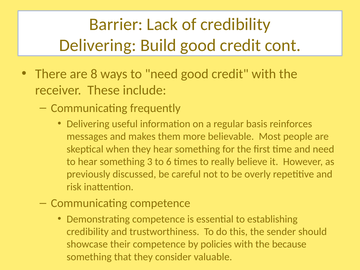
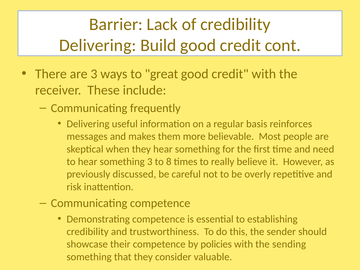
are 8: 8 -> 3
to need: need -> great
6: 6 -> 8
because: because -> sending
